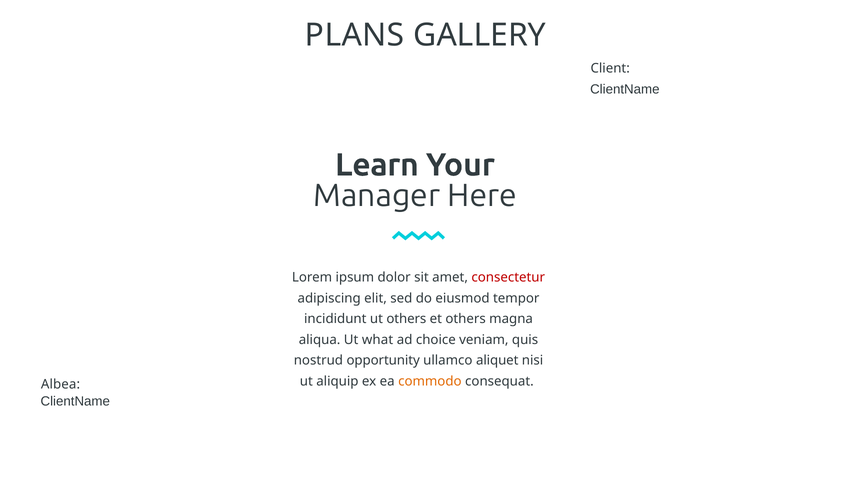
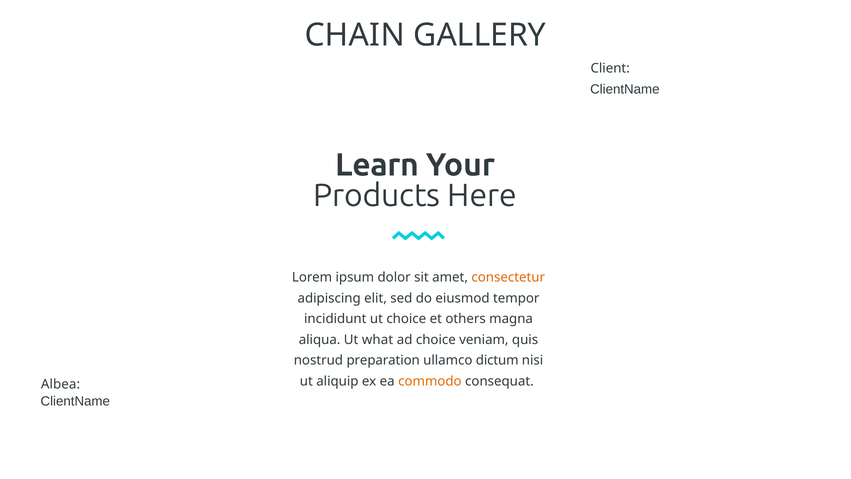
PLANS: PLANS -> CHAIN
Manager: Manager -> Products
consectetur colour: red -> orange
ut others: others -> choice
opportunity: opportunity -> preparation
aliquet: aliquet -> dictum
